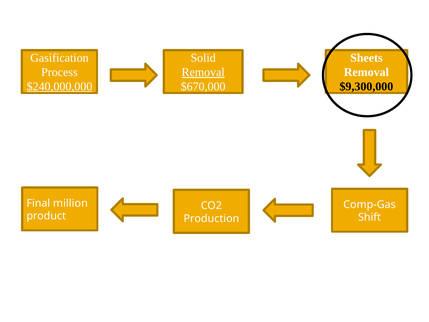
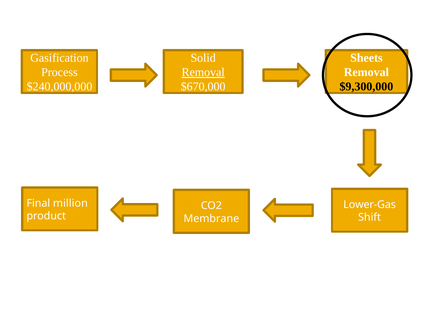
$240,000,000 underline: present -> none
Comp-Gas: Comp-Gas -> Lower-Gas
Production: Production -> Membrane
